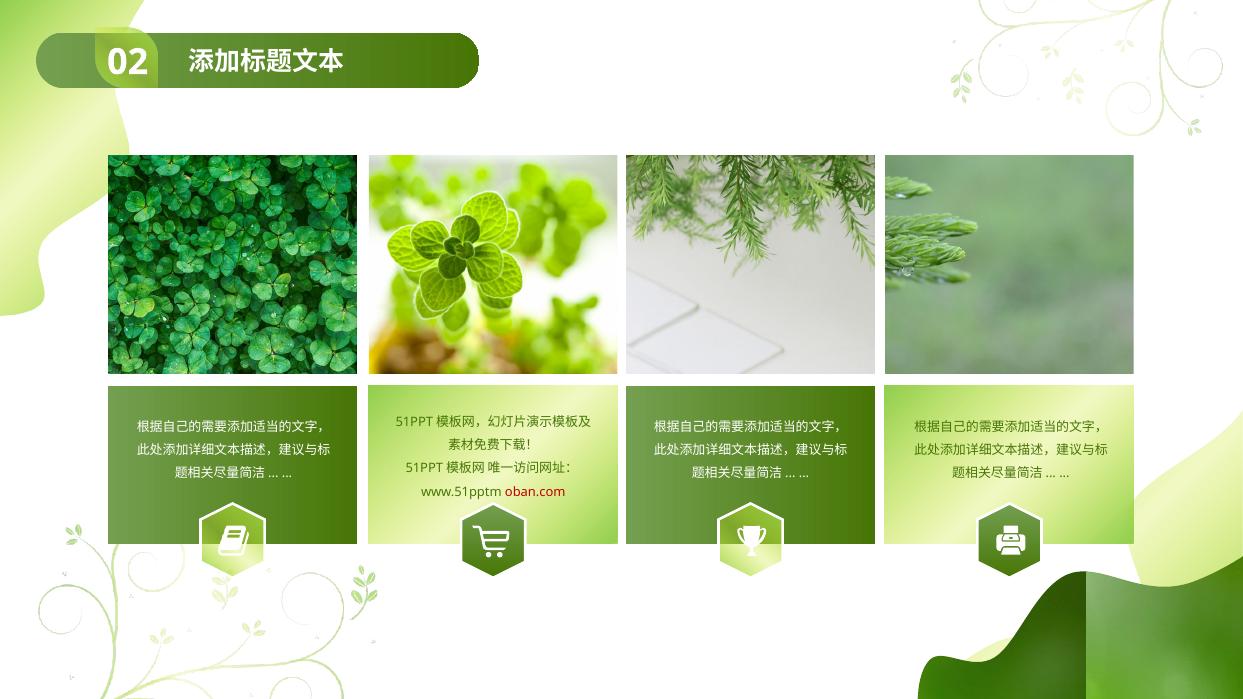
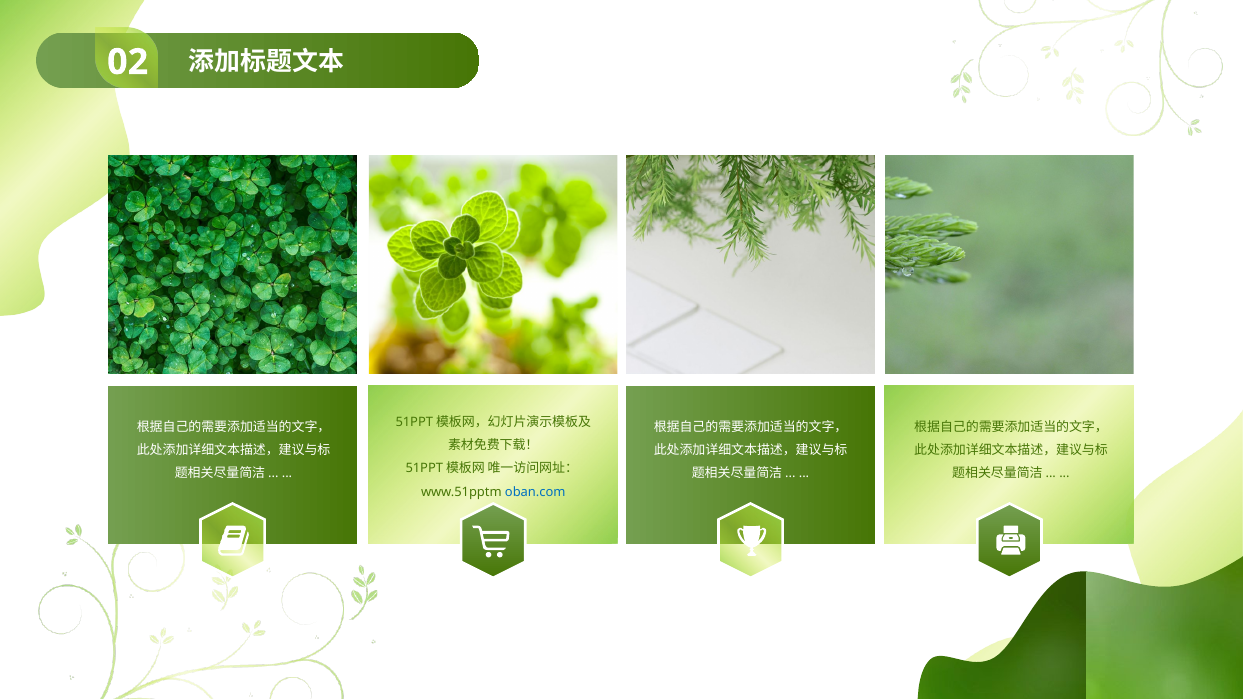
oban.com colour: red -> blue
